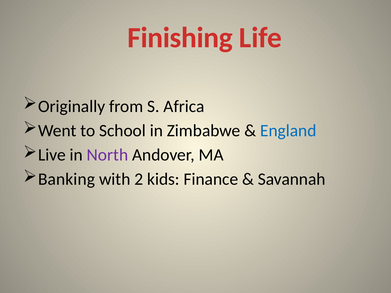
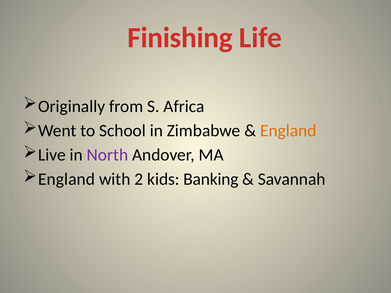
England at (288, 131) colour: blue -> orange
Banking at (67, 179): Banking -> England
Finance: Finance -> Banking
